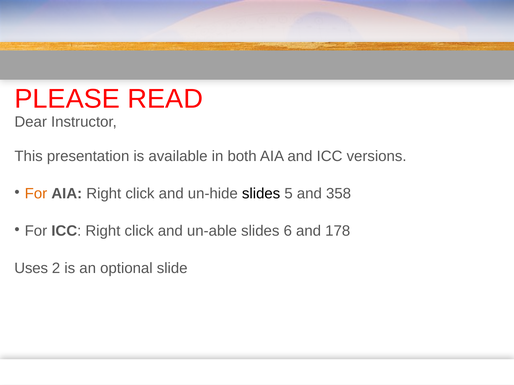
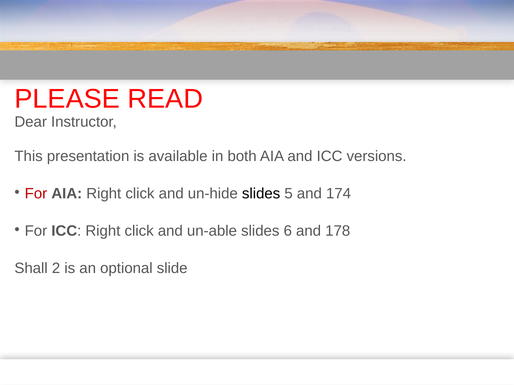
For at (36, 194) colour: orange -> red
358: 358 -> 174
Uses: Uses -> Shall
